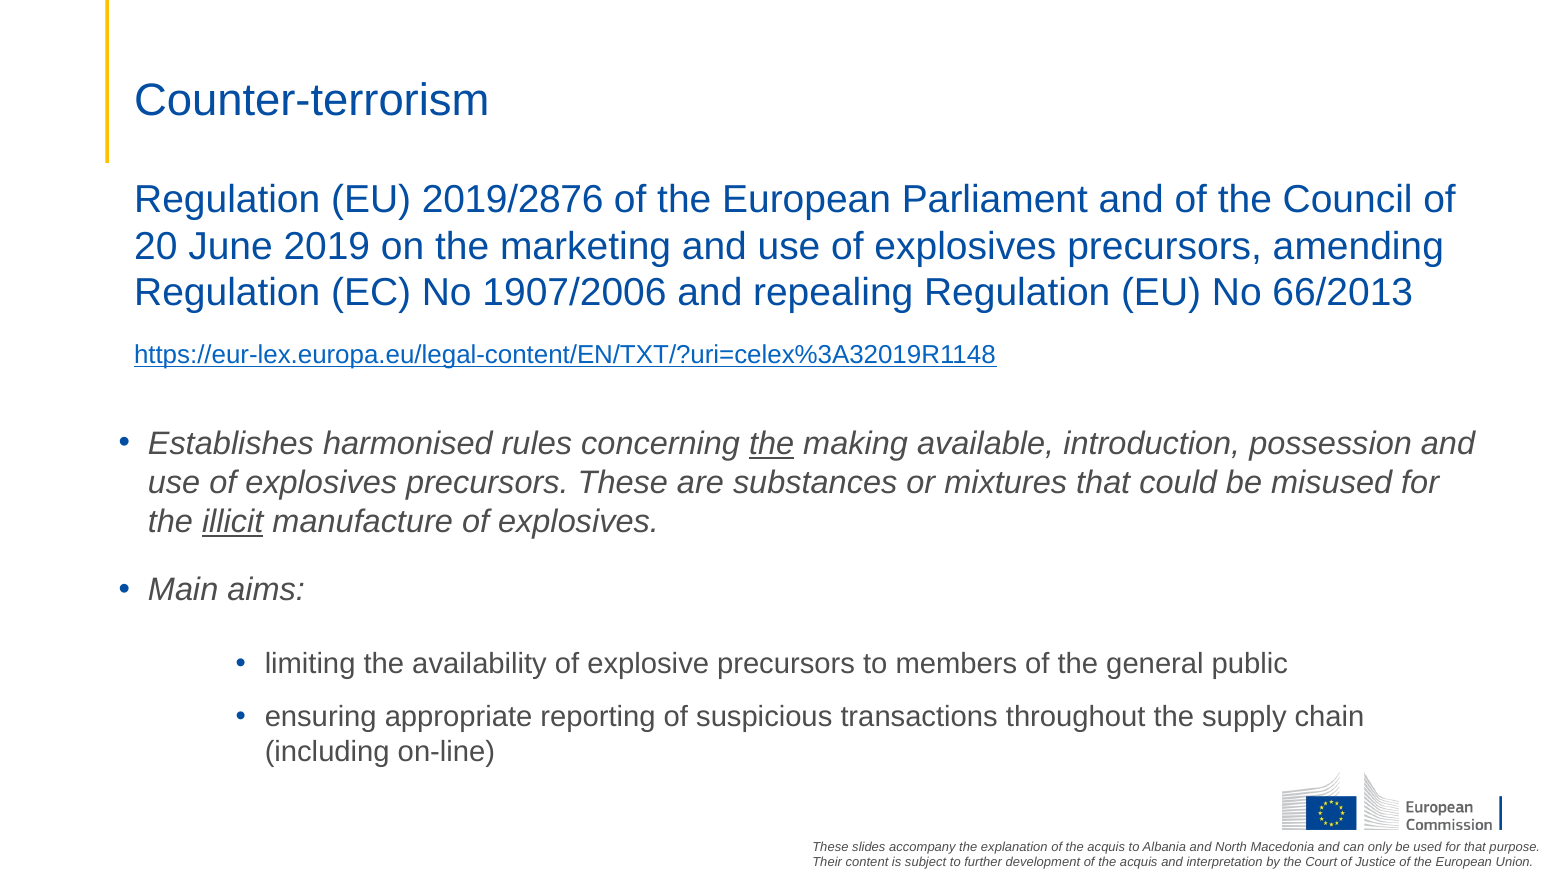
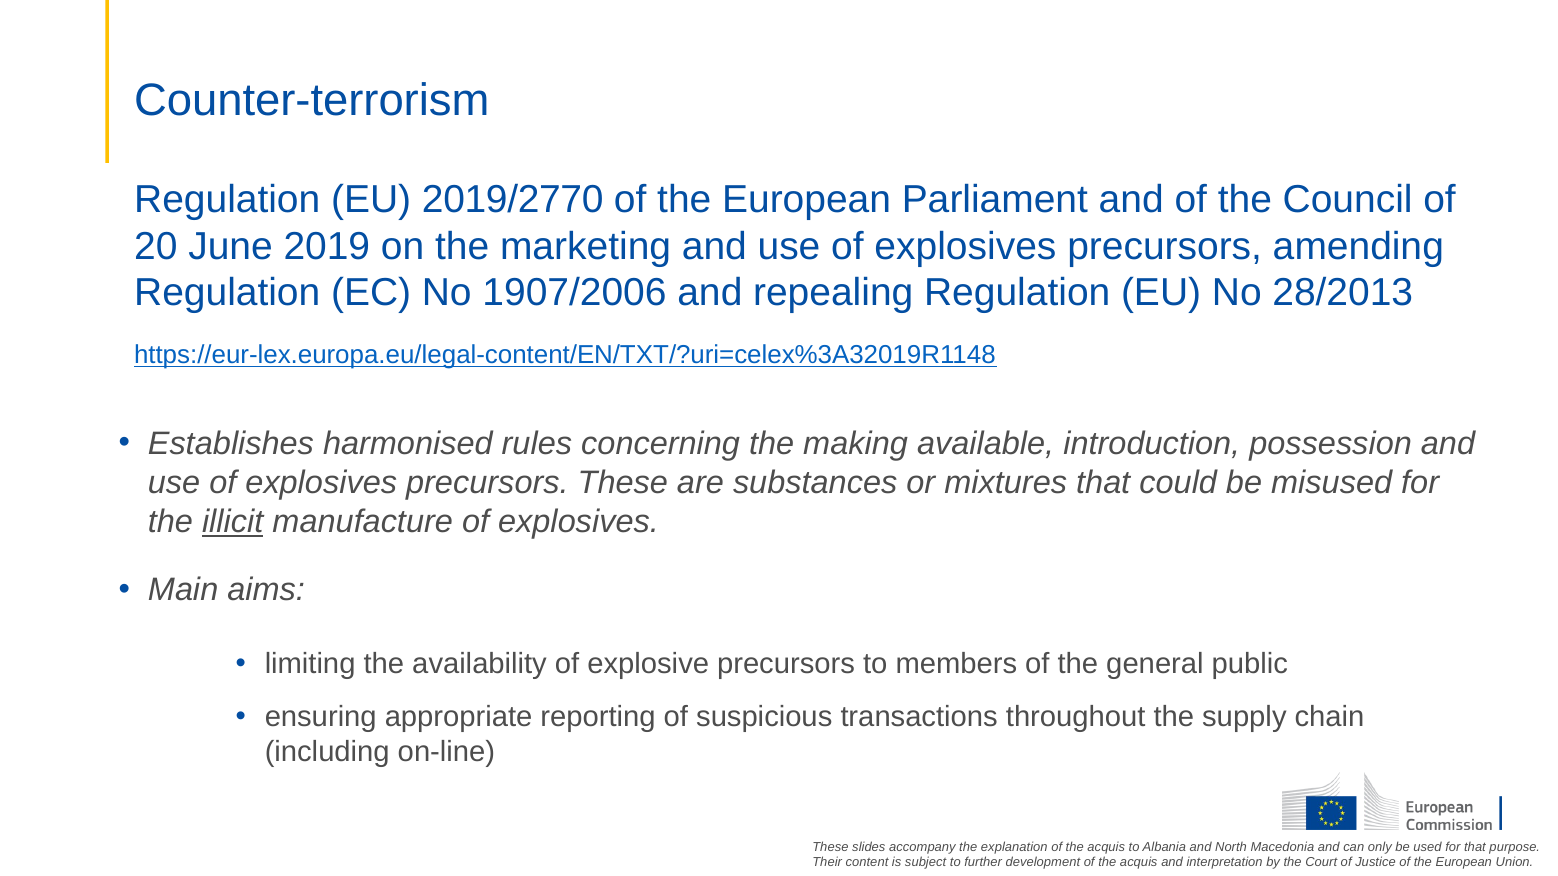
2019/2876: 2019/2876 -> 2019/2770
66/2013: 66/2013 -> 28/2013
the at (772, 444) underline: present -> none
